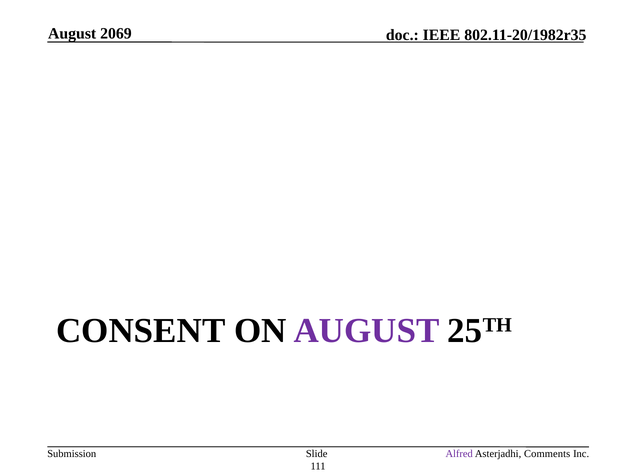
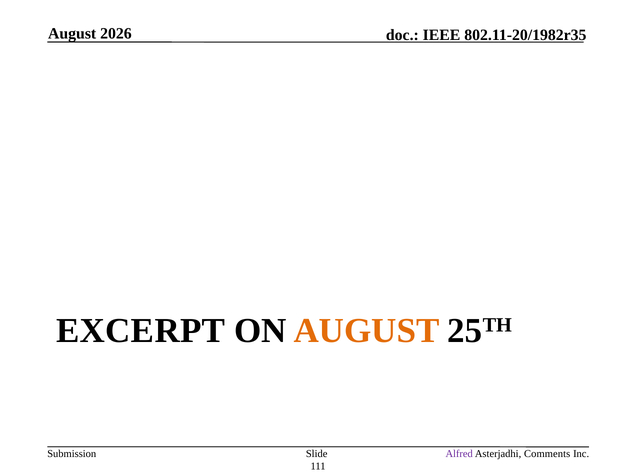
2069: 2069 -> 2026
CONSENT: CONSENT -> EXCERPT
AUGUST at (366, 331) colour: purple -> orange
